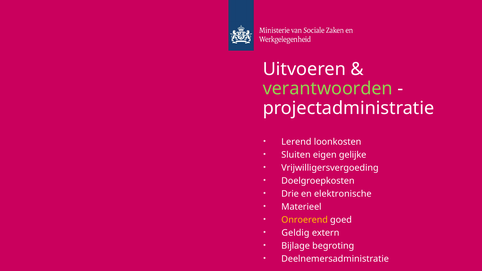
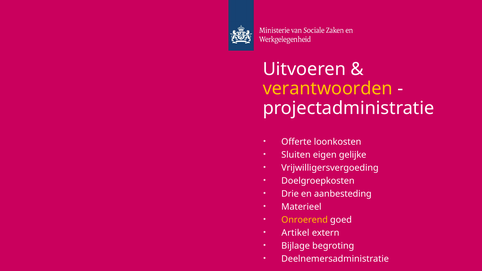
verantwoorden colour: light green -> yellow
Lerend: Lerend -> Offerte
elektronische: elektronische -> aanbesteding
Geldig: Geldig -> Artikel
